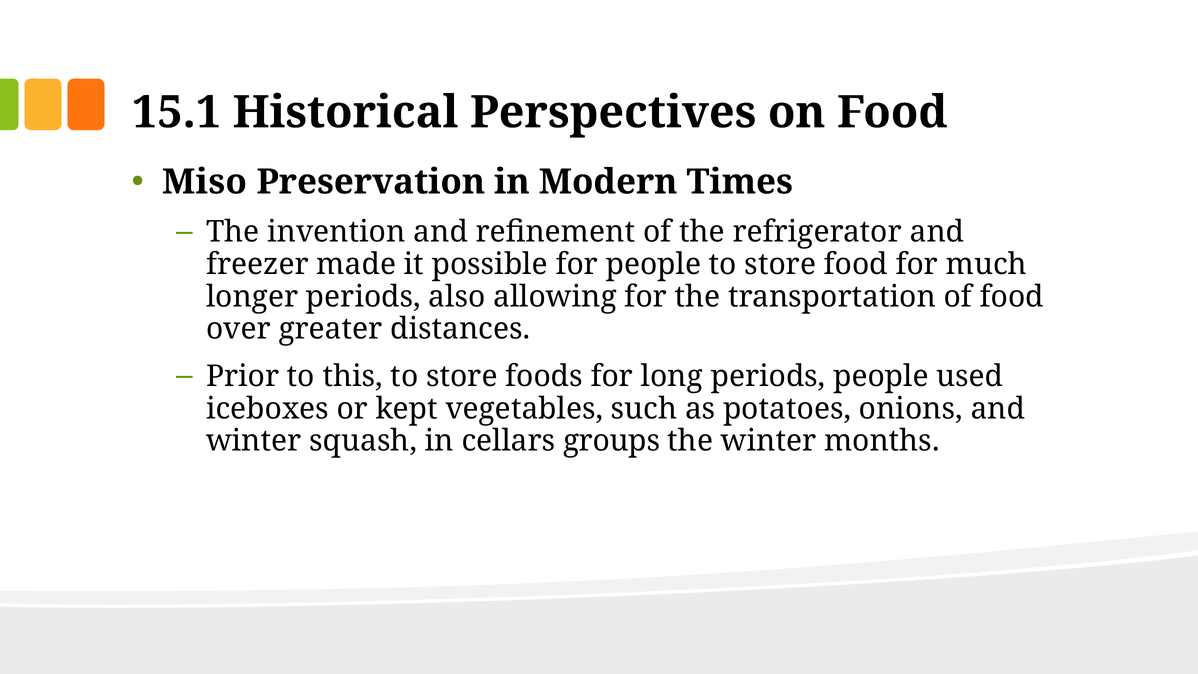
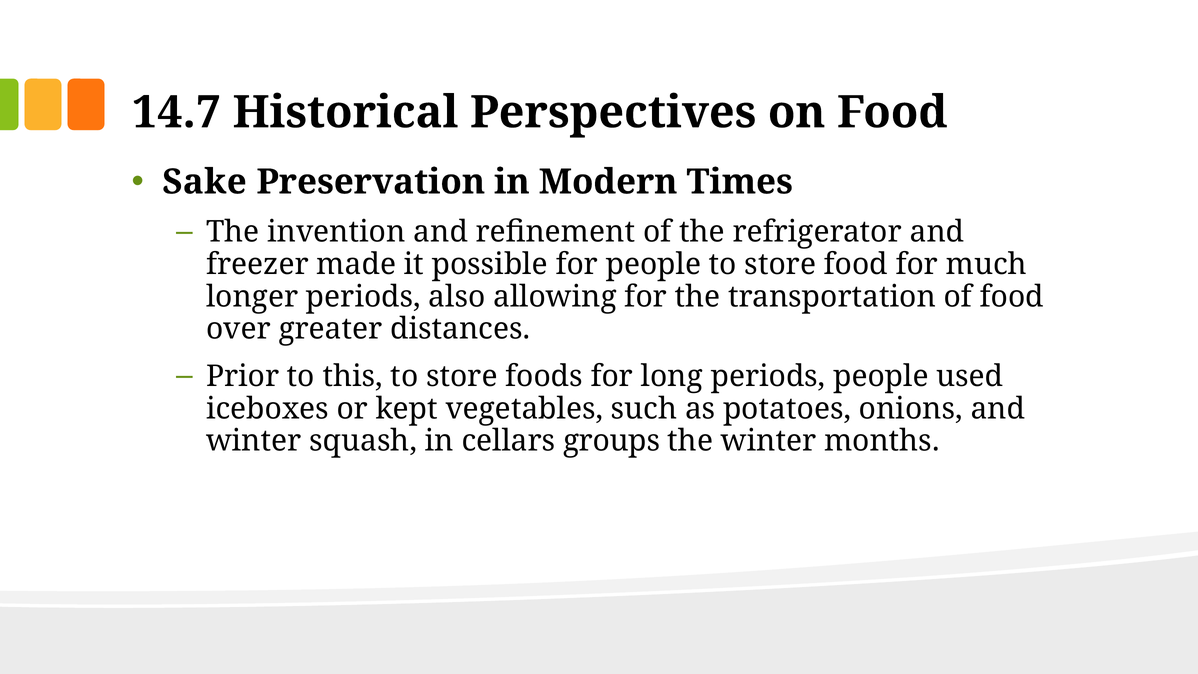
15.1: 15.1 -> 14.7
Miso: Miso -> Sake
